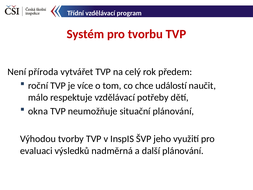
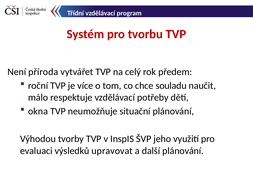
událostí: událostí -> souladu
nadměrná: nadměrná -> upravovat
